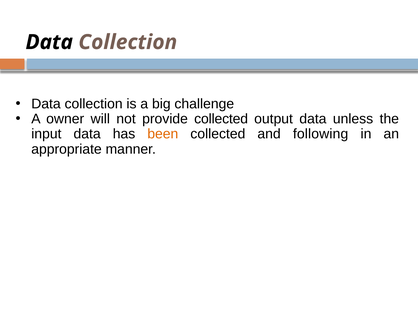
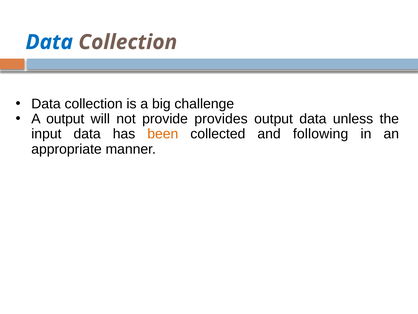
Data at (49, 42) colour: black -> blue
A owner: owner -> output
provide collected: collected -> provides
